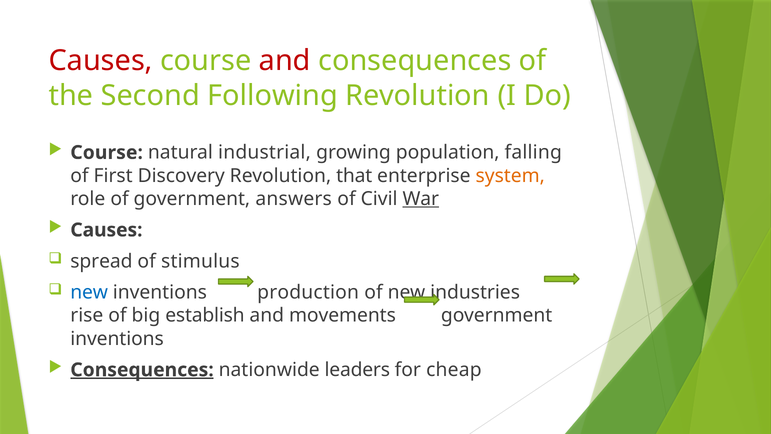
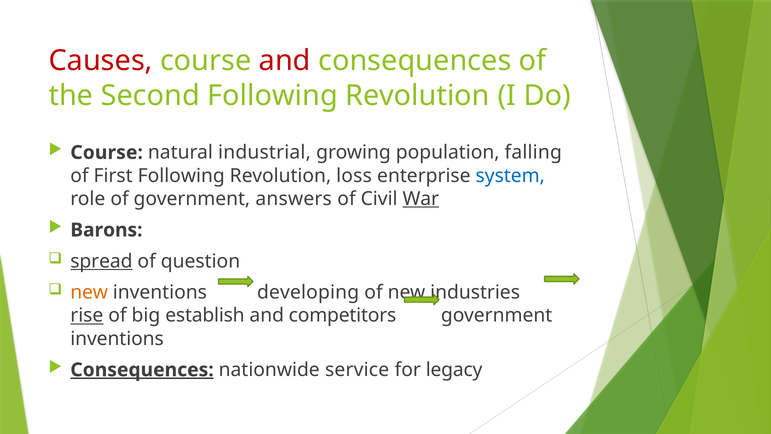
First Discovery: Discovery -> Following
that: that -> loss
system colour: orange -> blue
Causes at (106, 230): Causes -> Barons
spread underline: none -> present
stimulus: stimulus -> question
new at (89, 292) colour: blue -> orange
production: production -> developing
rise underline: none -> present
movements: movements -> competitors
leaders: leaders -> service
cheap: cheap -> legacy
